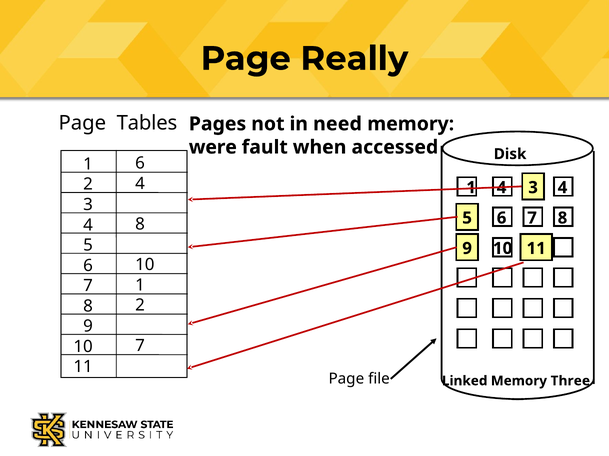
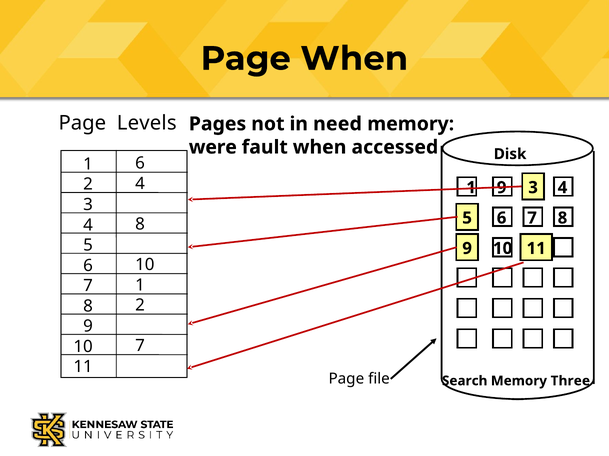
Page Really: Really -> When
Tables: Tables -> Levels
1 4: 4 -> 9
Linked: Linked -> Search
